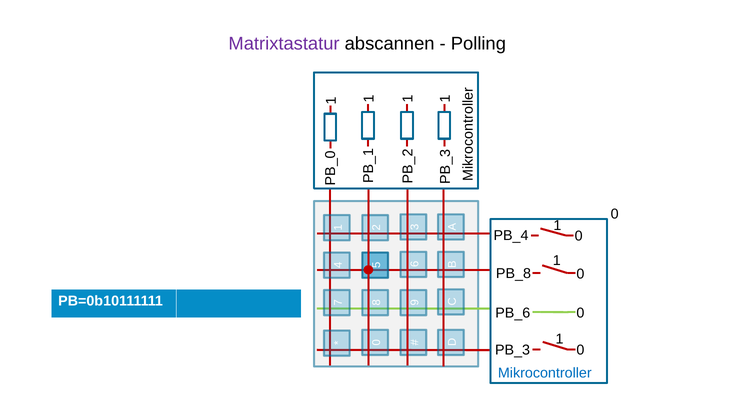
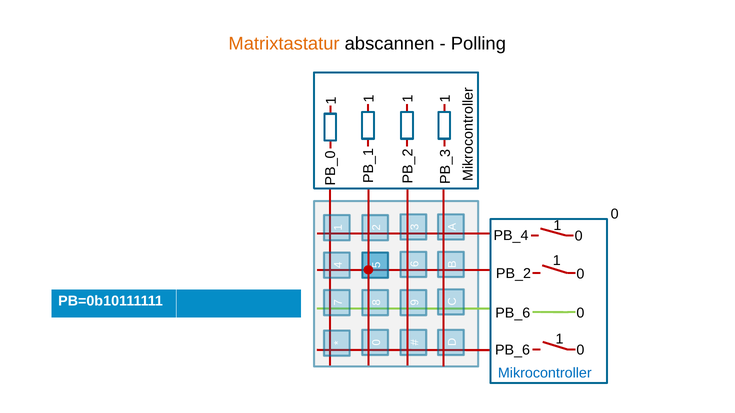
Matrixtastatur colour: purple -> orange
PB_8: PB_8 -> PB_2
PB_3 at (513, 351): PB_3 -> PB_6
